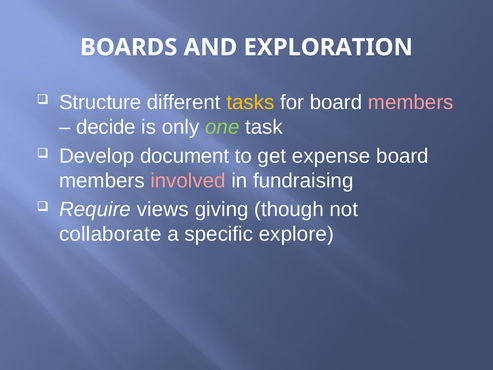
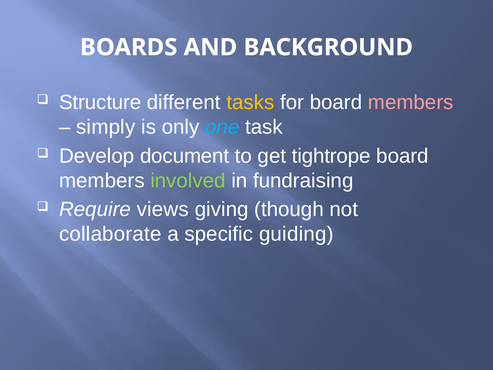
EXPLORATION: EXPLORATION -> BACKGROUND
decide: decide -> simply
one colour: light green -> light blue
expense: expense -> tightrope
involved colour: pink -> light green
explore: explore -> guiding
